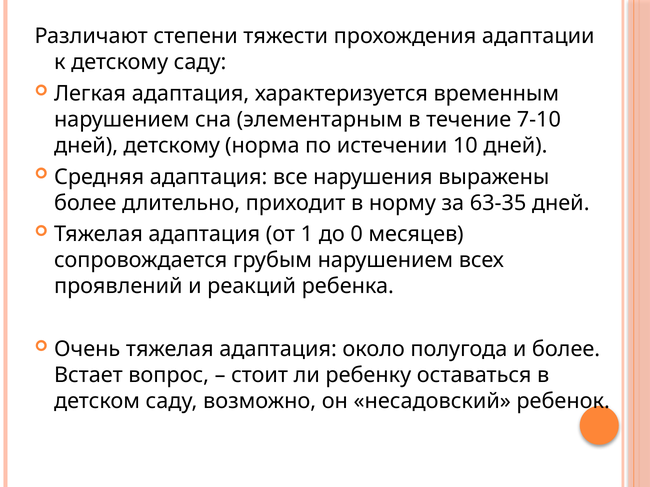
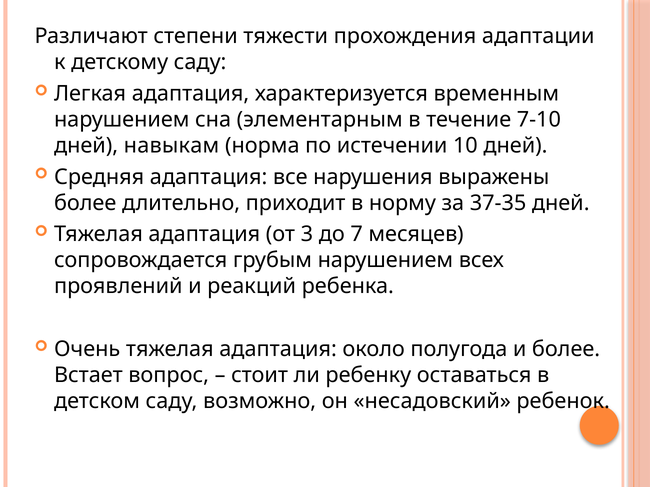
дней детскому: детскому -> навыкам
63-35: 63-35 -> 37-35
1: 1 -> 3
0: 0 -> 7
